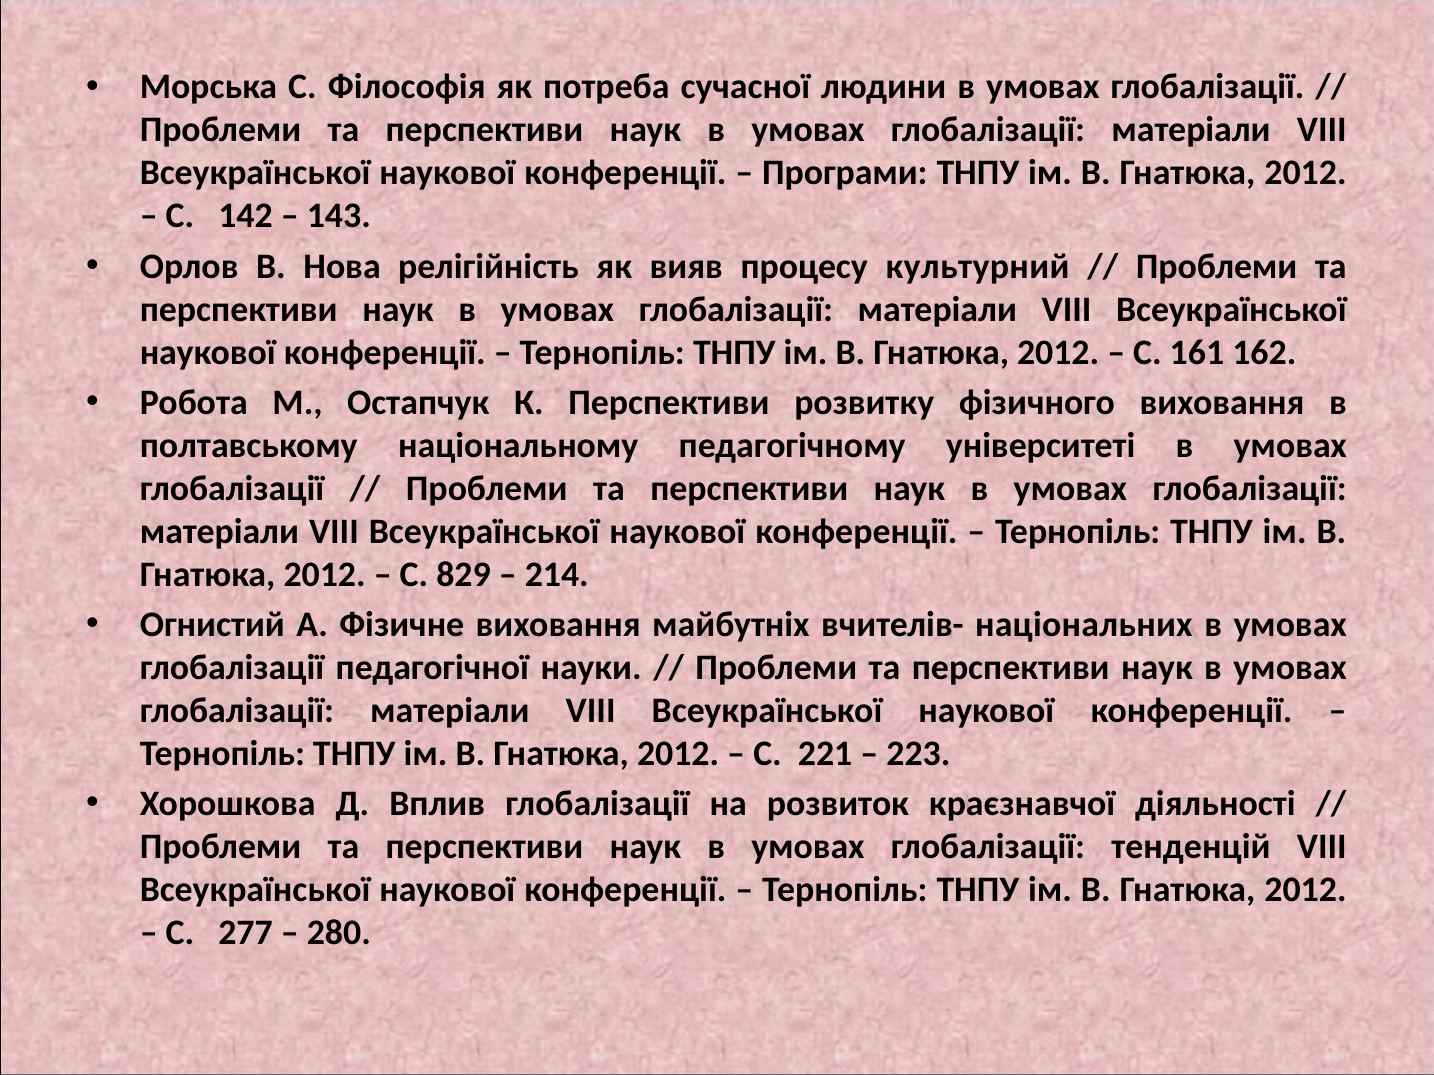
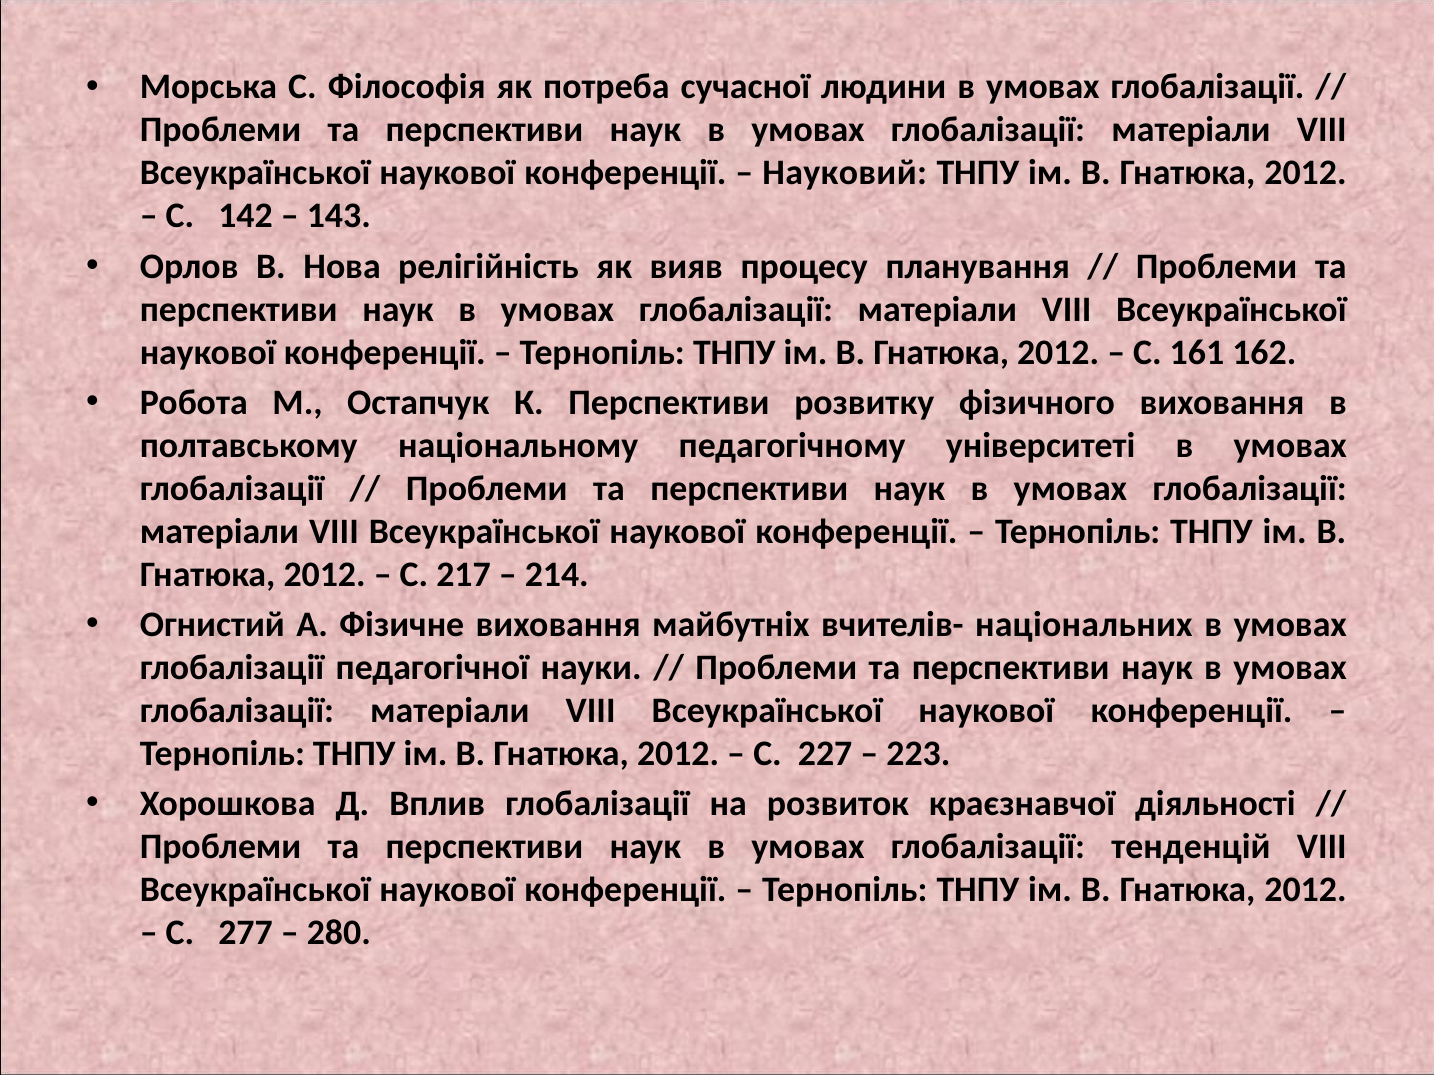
Програми: Програми -> Науковий
культурний: культурний -> планування
829: 829 -> 217
221: 221 -> 227
